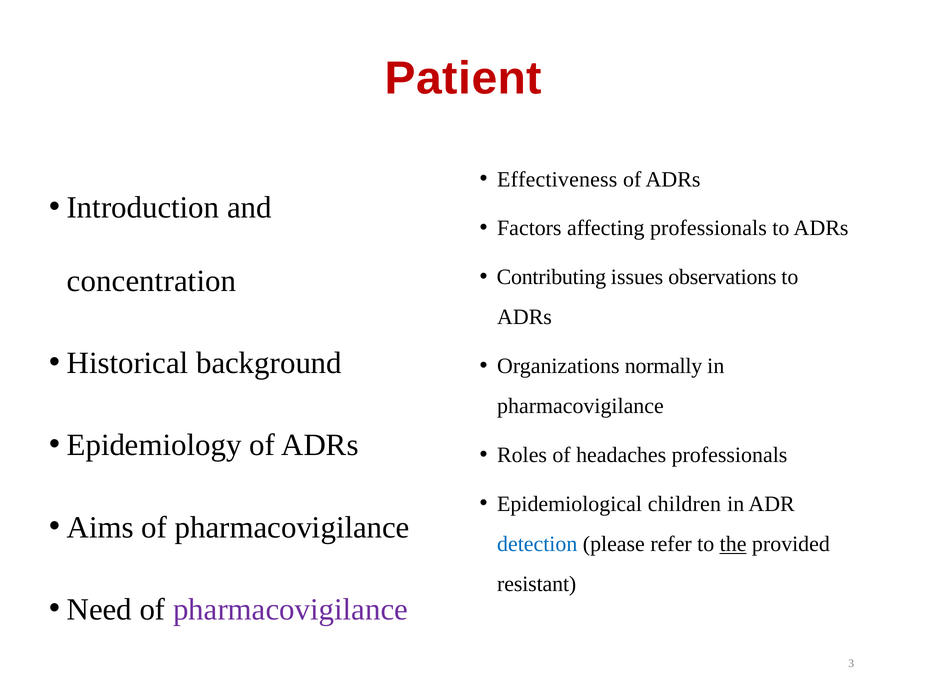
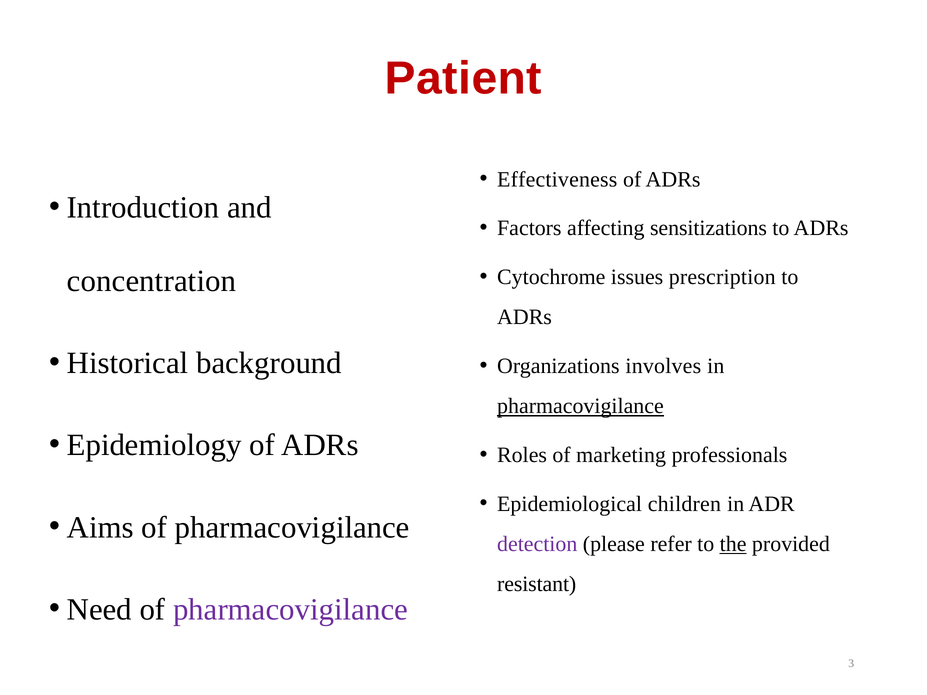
affecting professionals: professionals -> sensitizations
Contributing: Contributing -> Cytochrome
observations: observations -> prescription
normally: normally -> involves
pharmacovigilance at (580, 406) underline: none -> present
headaches: headaches -> marketing
detection colour: blue -> purple
